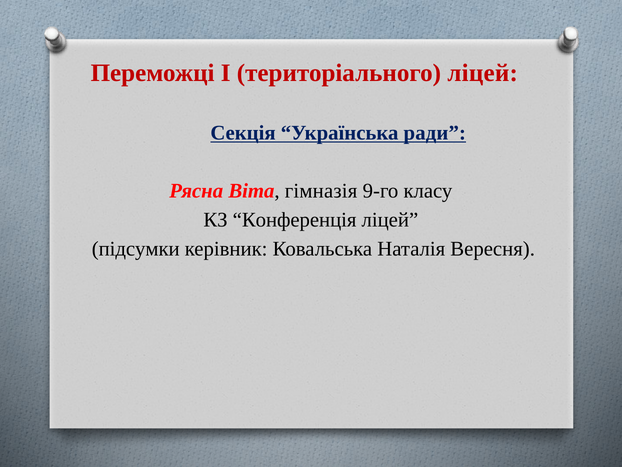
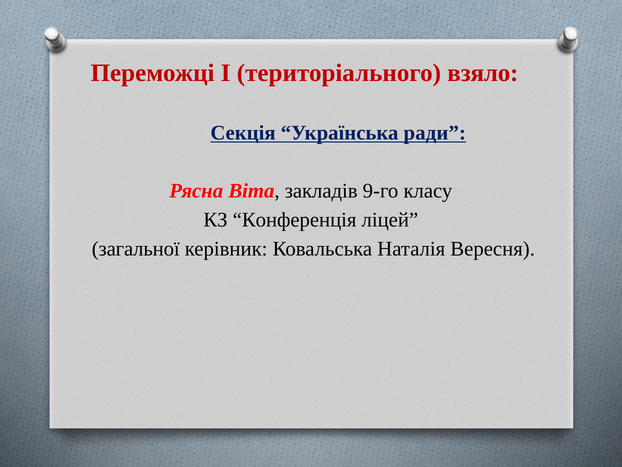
територіального ліцей: ліцей -> взяло
гімназія: гімназія -> закладів
підсумки: підсумки -> загальної
